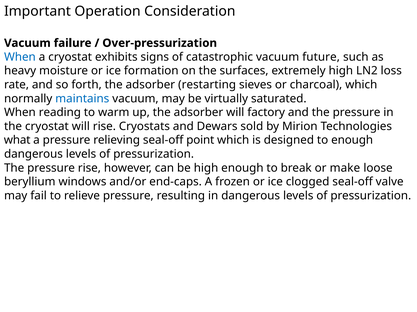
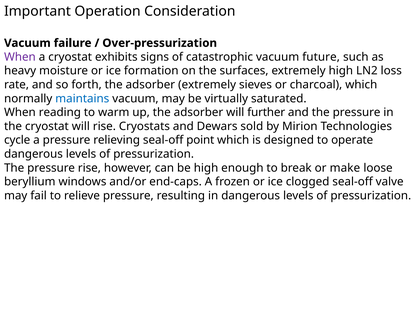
When at (20, 57) colour: blue -> purple
adsorber restarting: restarting -> extremely
factory: factory -> further
what: what -> cycle
to enough: enough -> operate
